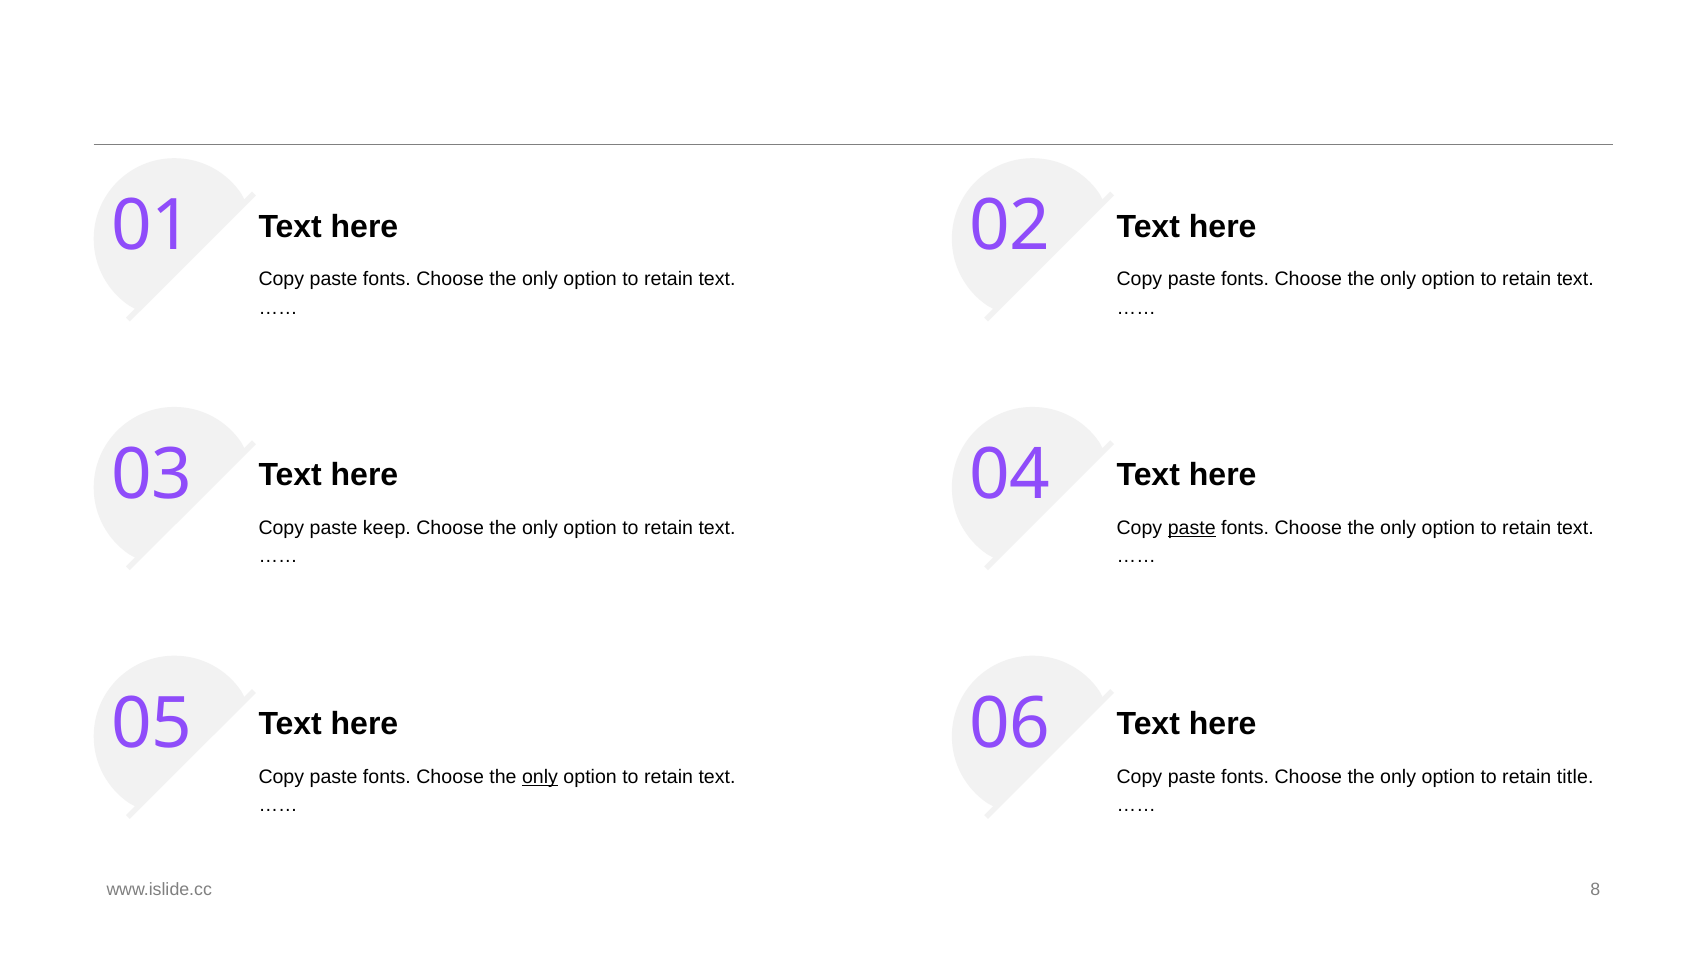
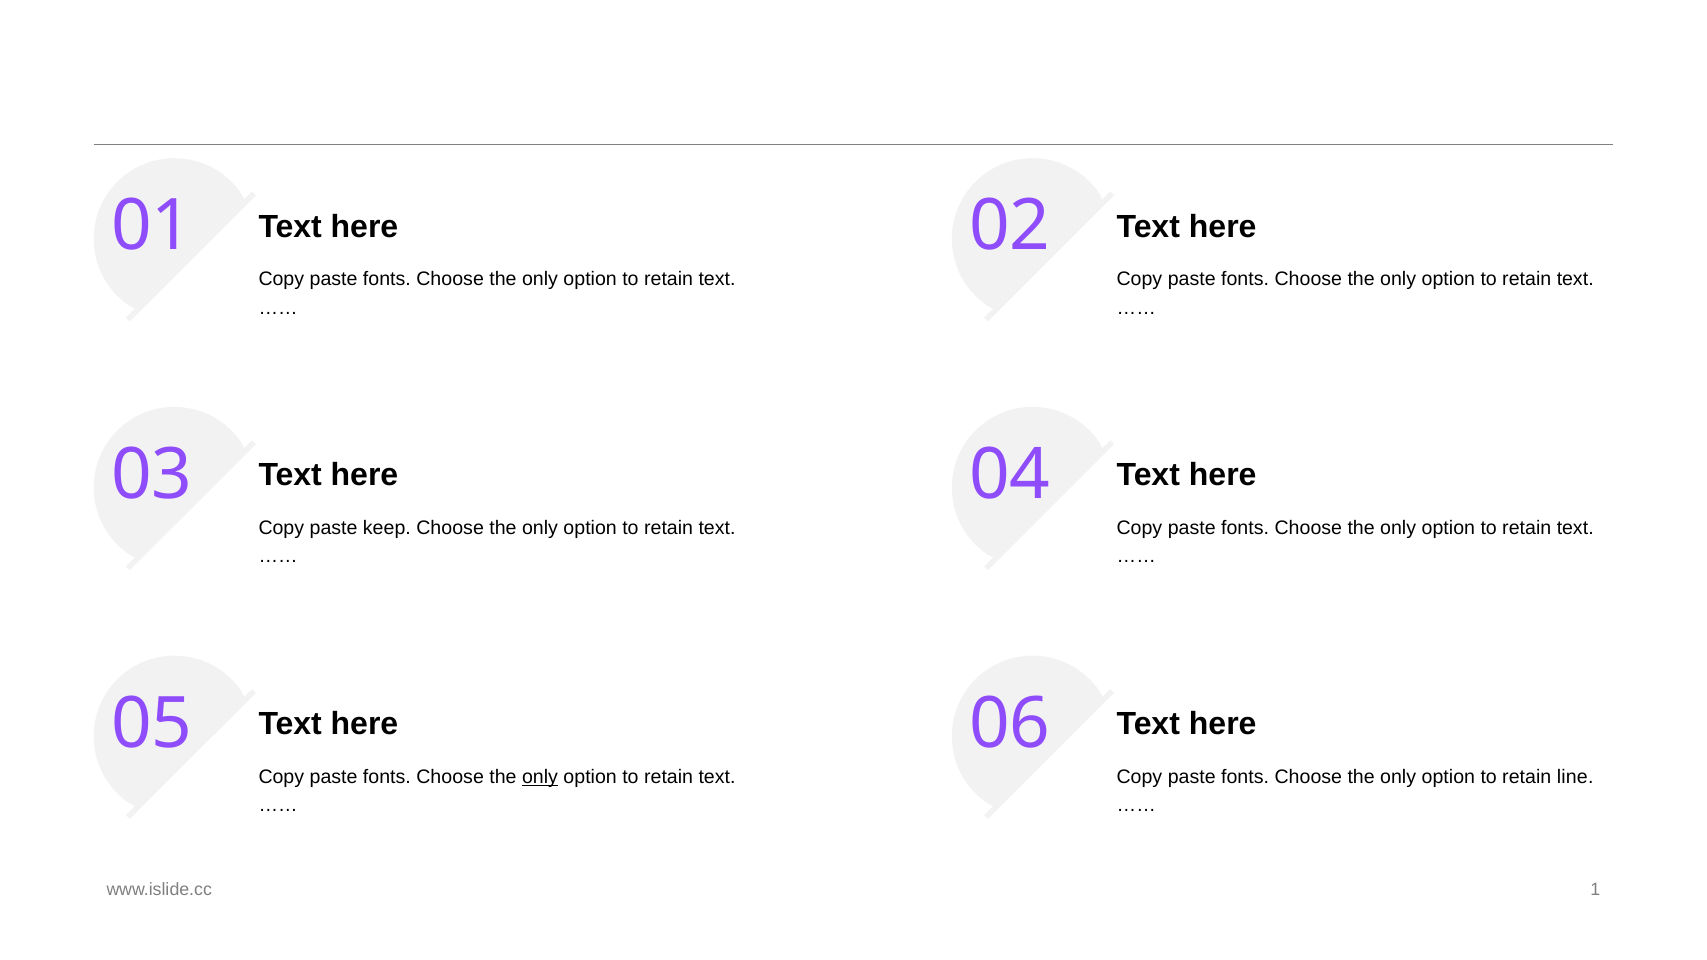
paste at (1192, 528) underline: present -> none
title: title -> line
8: 8 -> 1
